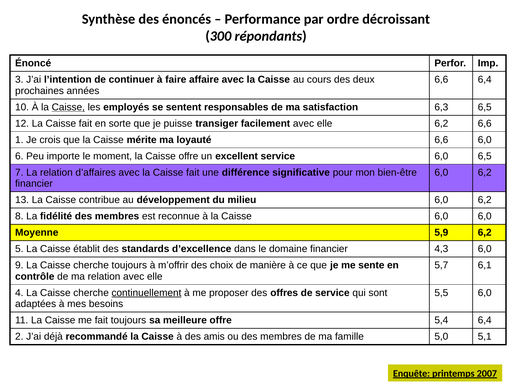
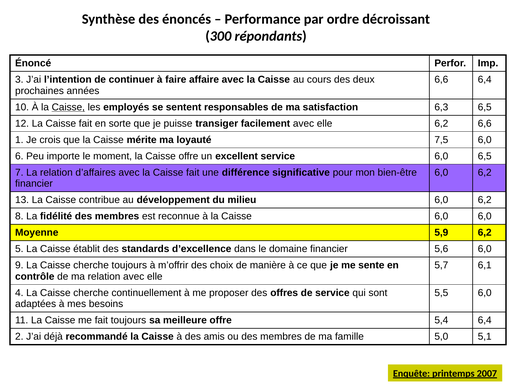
loyauté 6,6: 6,6 -> 7,5
4,3: 4,3 -> 5,6
continuellement underline: present -> none
